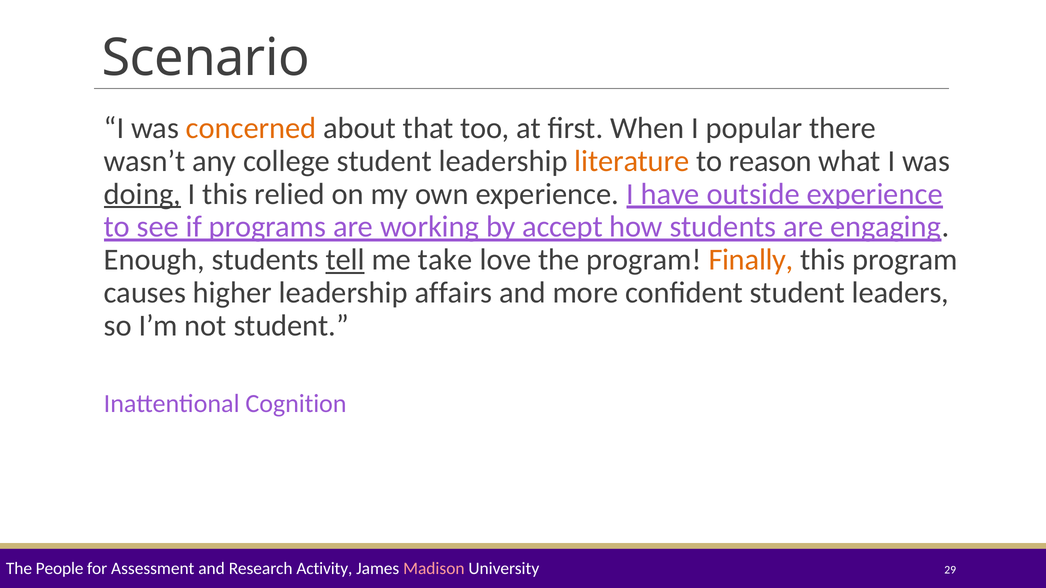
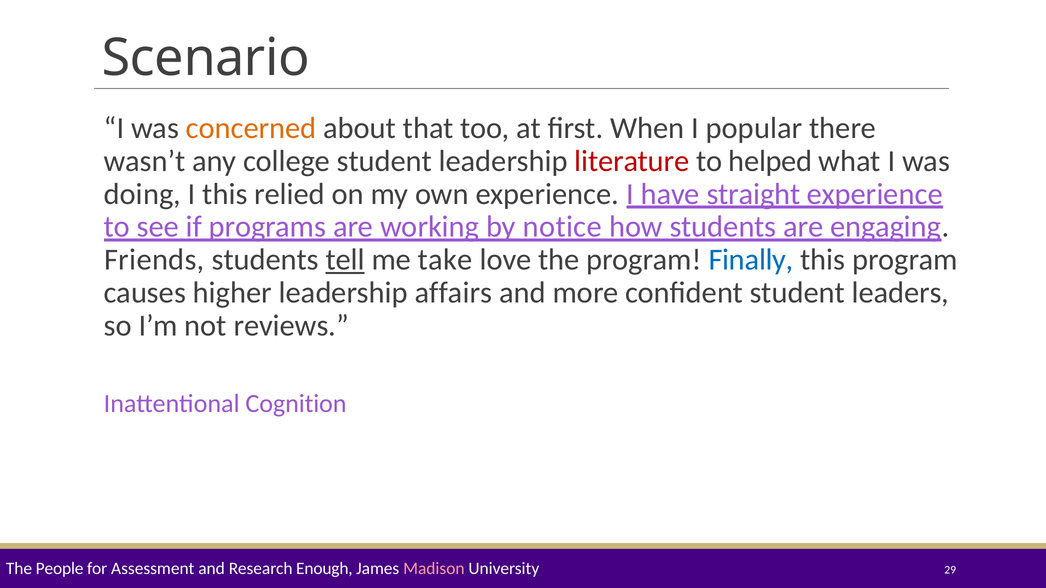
literature colour: orange -> red
reason: reason -> helped
doing underline: present -> none
outside: outside -> straight
accept: accept -> notice
Enough: Enough -> Friends
Finally colour: orange -> blue
not student: student -> reviews
Activity: Activity -> Enough
